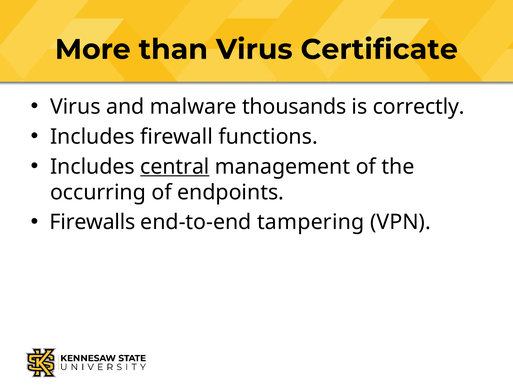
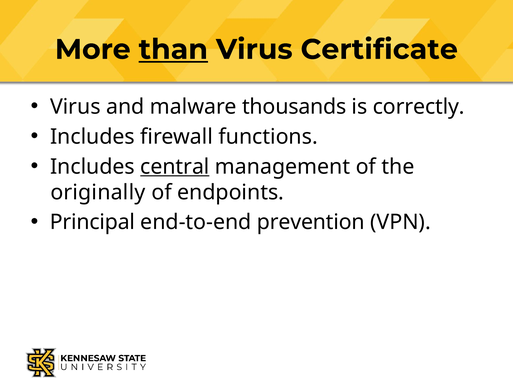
than underline: none -> present
occurring: occurring -> originally
Firewalls: Firewalls -> Principal
tampering: tampering -> prevention
